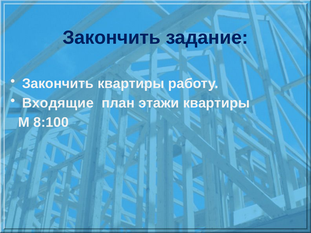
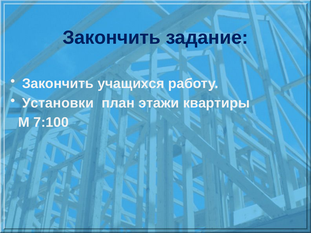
Закончить квартиры: квартиры -> учащихся
Входящие: Входящие -> Установки
8:100: 8:100 -> 7:100
